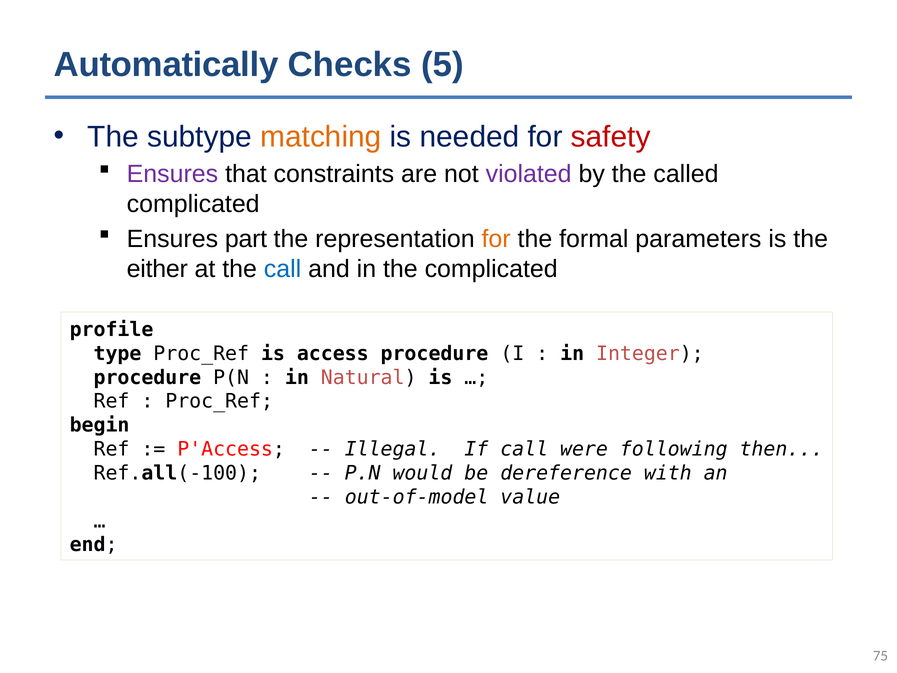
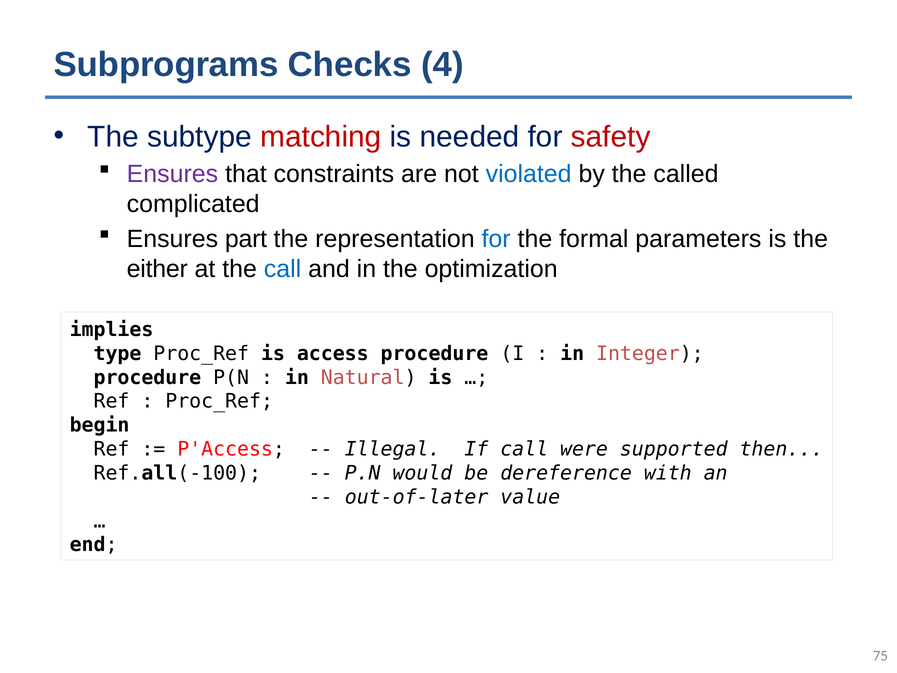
Automatically: Automatically -> Subprograms
5: 5 -> 4
matching colour: orange -> red
violated colour: purple -> blue
for at (496, 239) colour: orange -> blue
the complicated: complicated -> optimization
profile: profile -> implies
following: following -> supported
out-of-model: out-of-model -> out-of-later
